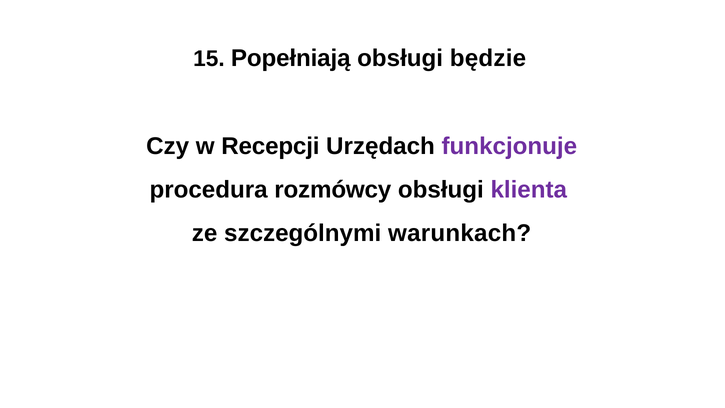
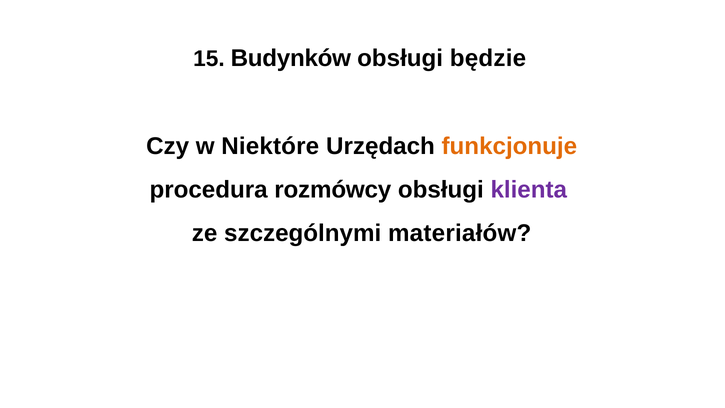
Popełniają: Popełniają -> Budynków
Recepcji: Recepcji -> Niektóre
funkcjonuje colour: purple -> orange
warunkach: warunkach -> materiałów
